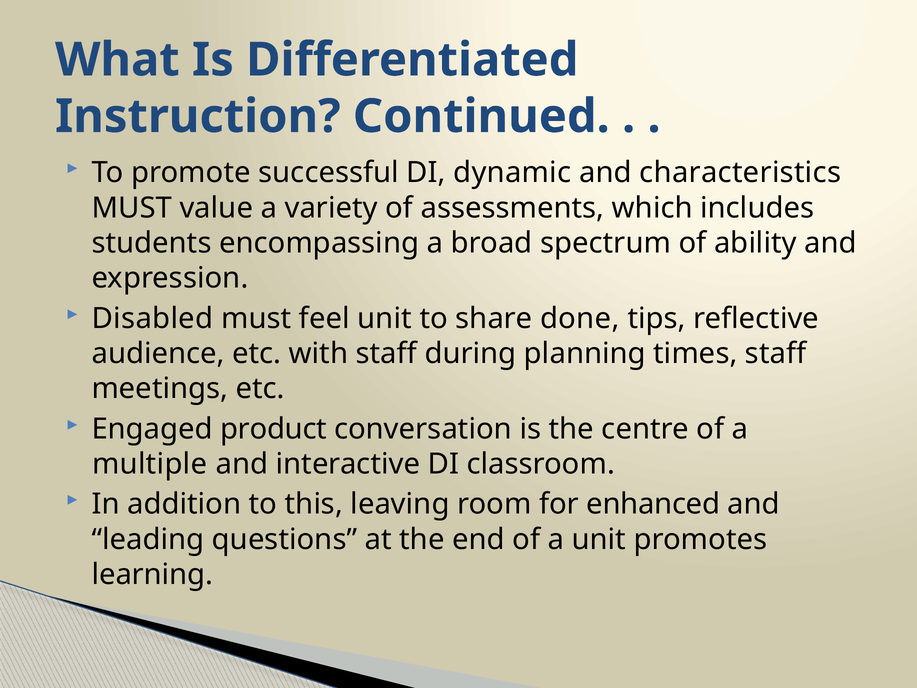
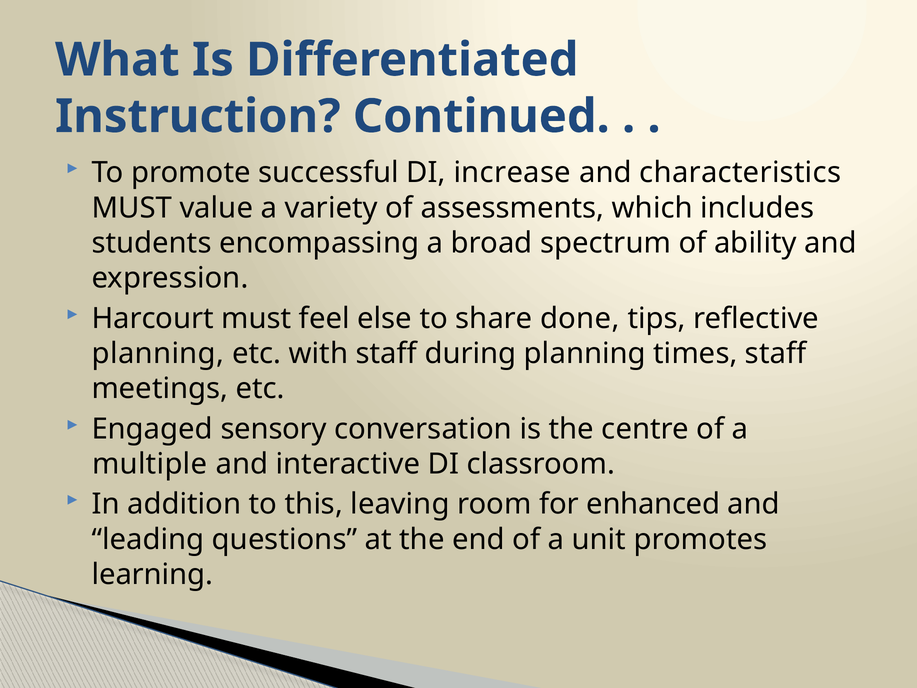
dynamic: dynamic -> increase
Disabled: Disabled -> Harcourt
feel unit: unit -> else
audience at (158, 353): audience -> planning
product: product -> sensory
